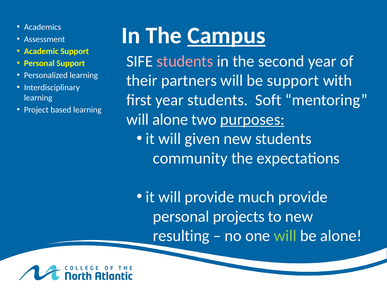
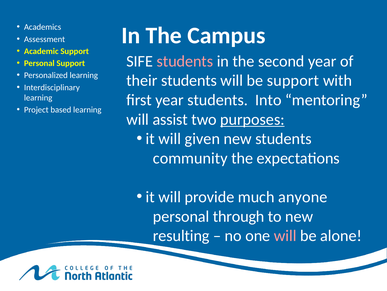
Campus underline: present -> none
their partners: partners -> students
Soft: Soft -> Into
will alone: alone -> assist
much provide: provide -> anyone
projects: projects -> through
will at (285, 235) colour: light green -> pink
